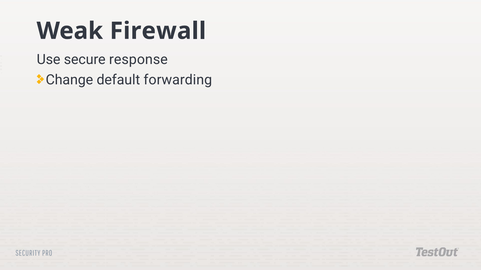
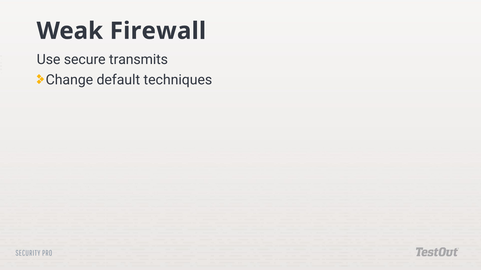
response: response -> transmits
forwarding: forwarding -> techniques
